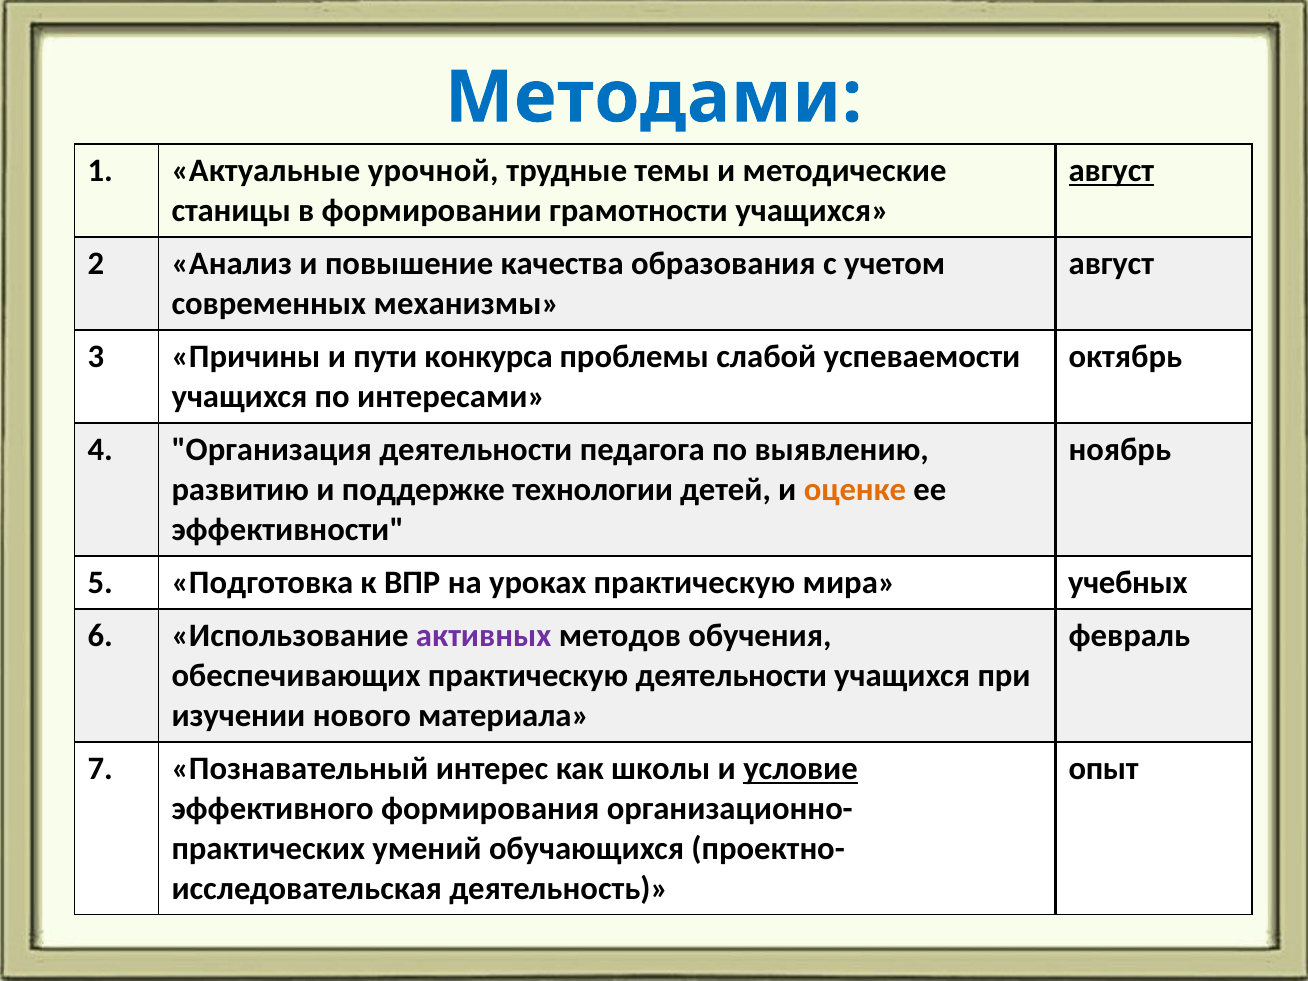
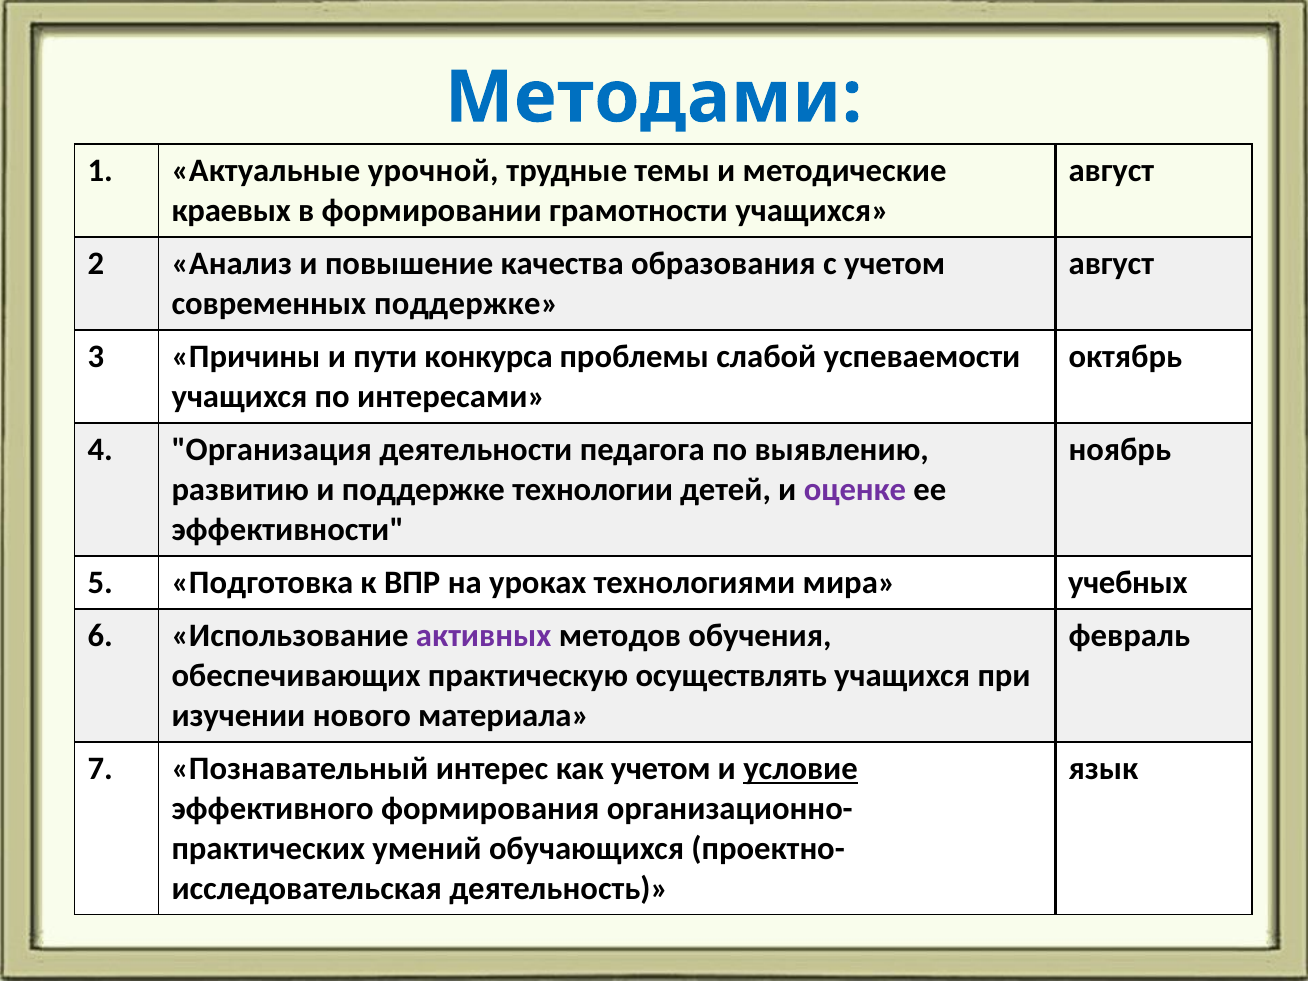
август at (1111, 171) underline: present -> none
станицы: станицы -> краевых
современных механизмы: механизмы -> поддержке
оценке colour: orange -> purple
уроках практическую: практическую -> технологиями
практическую деятельности: деятельности -> осуществлять
как школы: школы -> учетом
опыт: опыт -> язык
